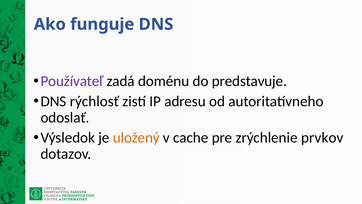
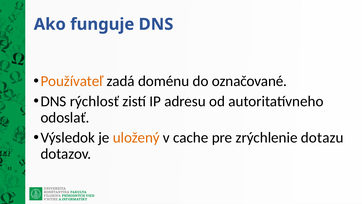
Používateľ colour: purple -> orange
predstavuje: predstavuje -> označované
prvkov: prvkov -> dotazu
